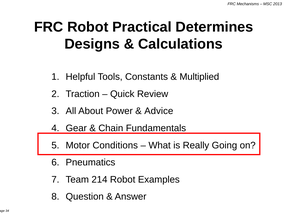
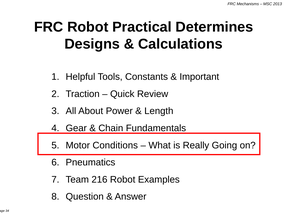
Multiplied: Multiplied -> Important
Advice: Advice -> Length
214: 214 -> 216
